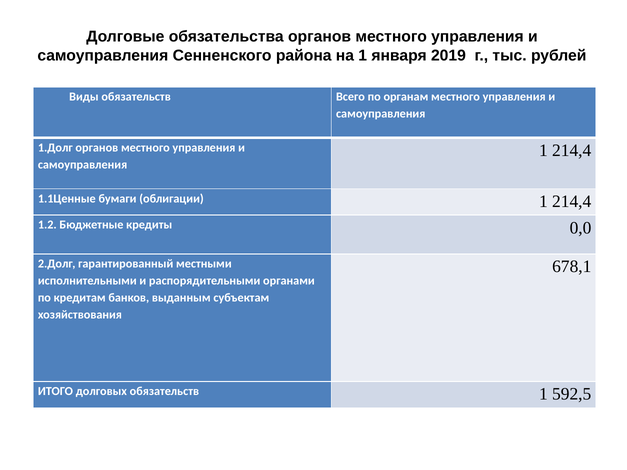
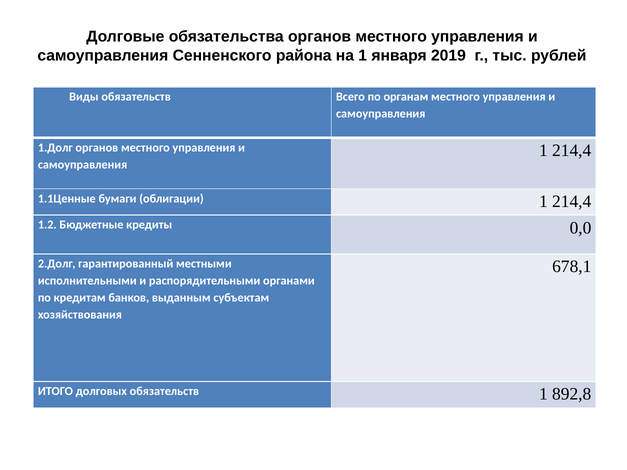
592,5: 592,5 -> 892,8
